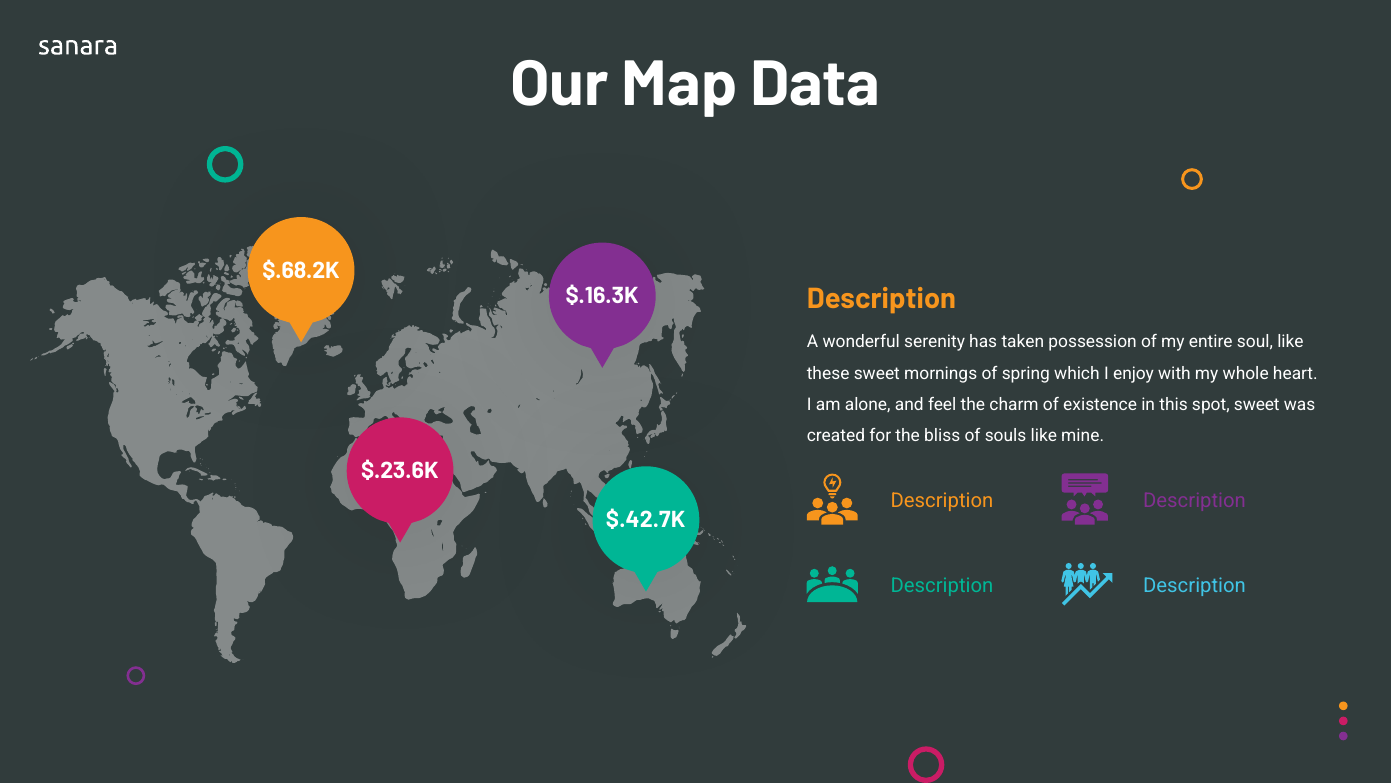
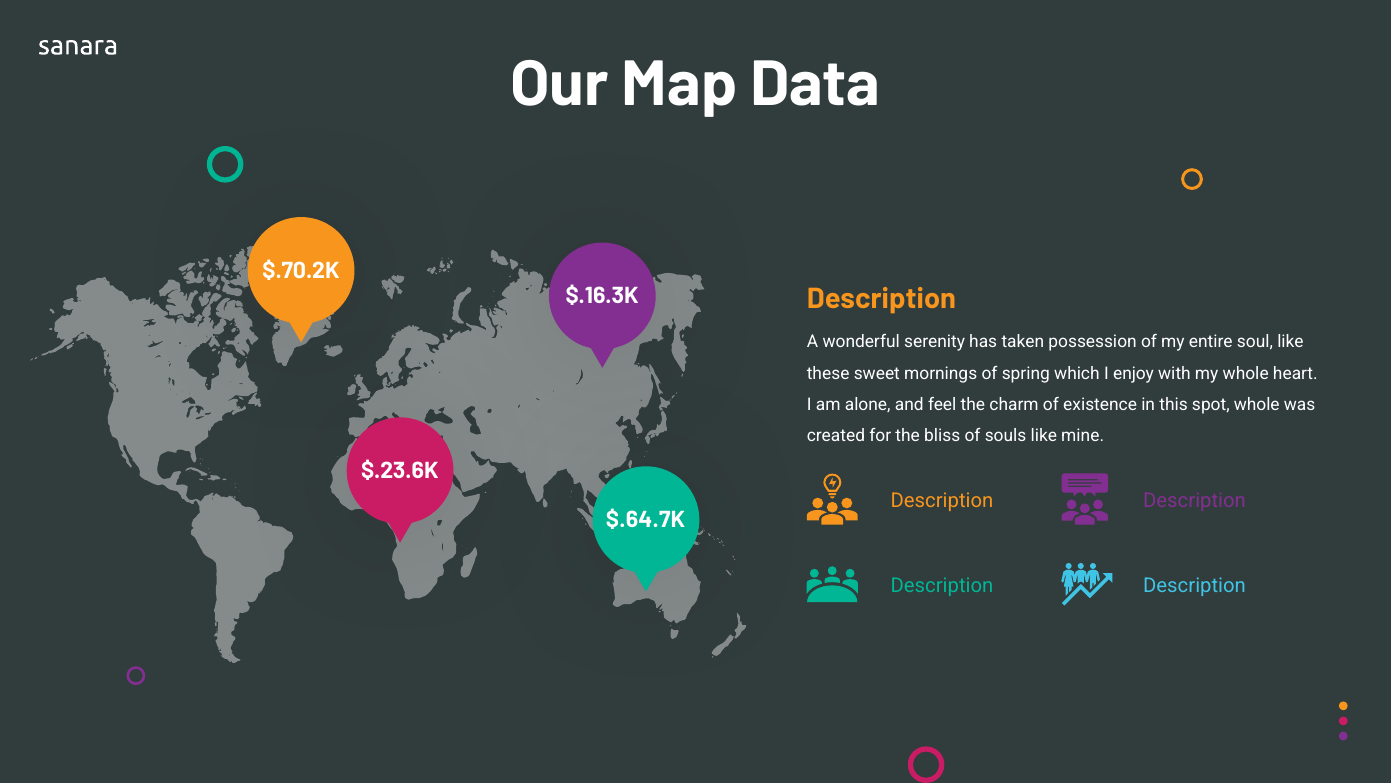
$.68.2K: $.68.2K -> $.70.2K
spot sweet: sweet -> whole
$.42.7K: $.42.7K -> $.64.7K
